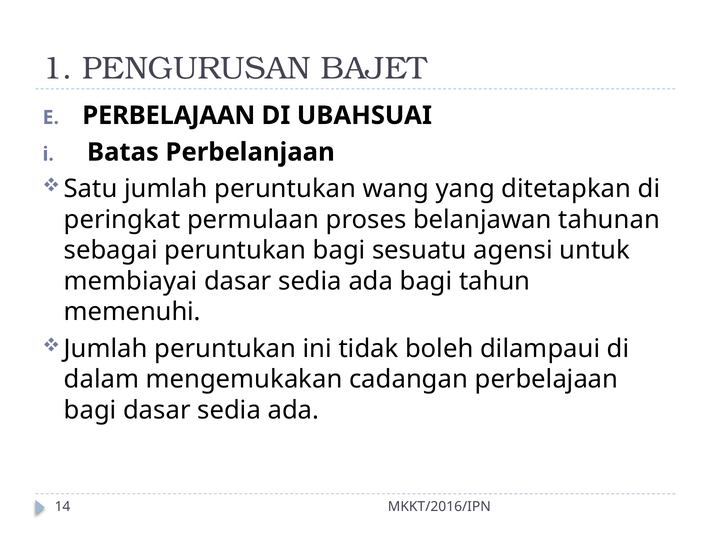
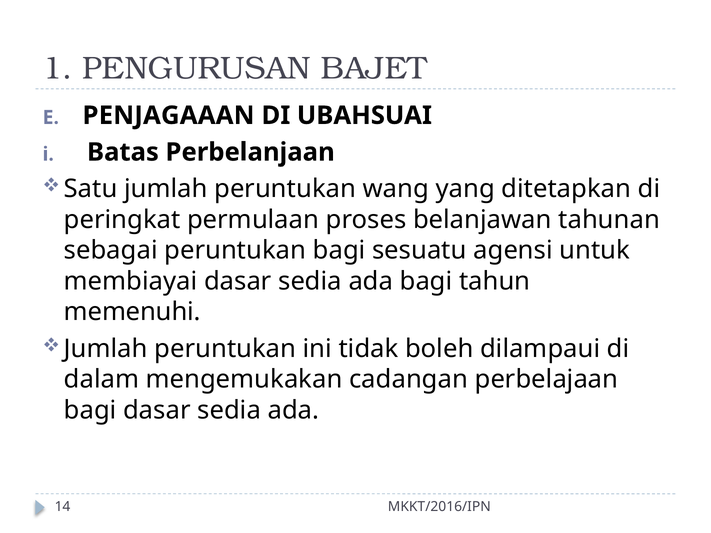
PERBELAJAAN at (169, 116): PERBELAJAAN -> PENJAGAAAN
